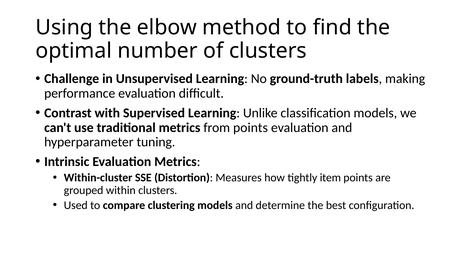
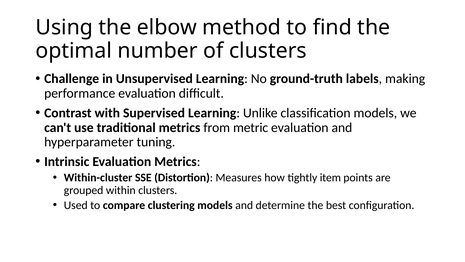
from points: points -> metric
